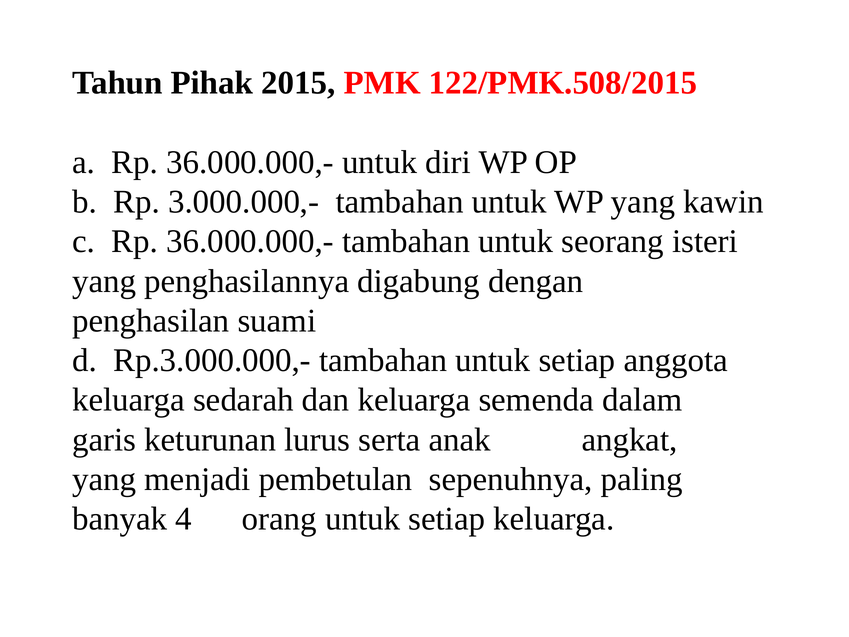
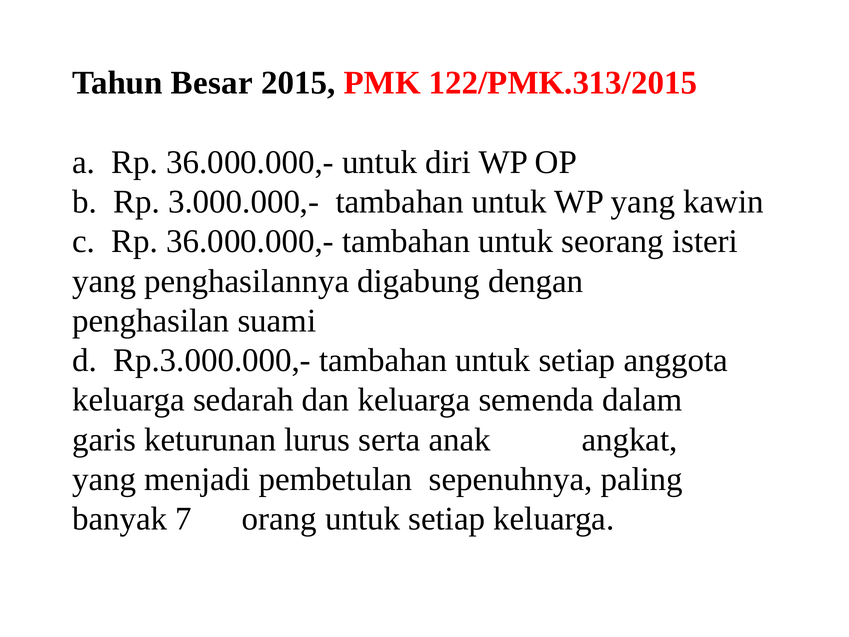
Pihak: Pihak -> Besar
122/PMK.508/2015: 122/PMK.508/2015 -> 122/PMK.313/2015
4: 4 -> 7
